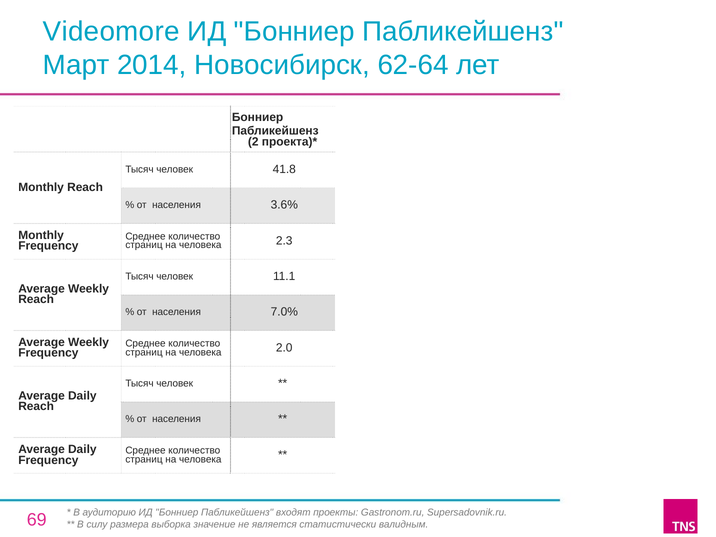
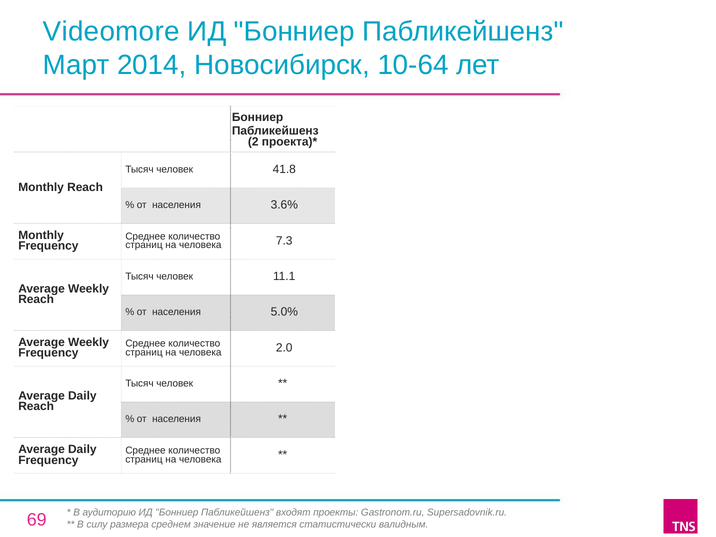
62-64: 62-64 -> 10-64
2.3: 2.3 -> 7.3
7.0%: 7.0% -> 5.0%
выборка: выборка -> среднем
